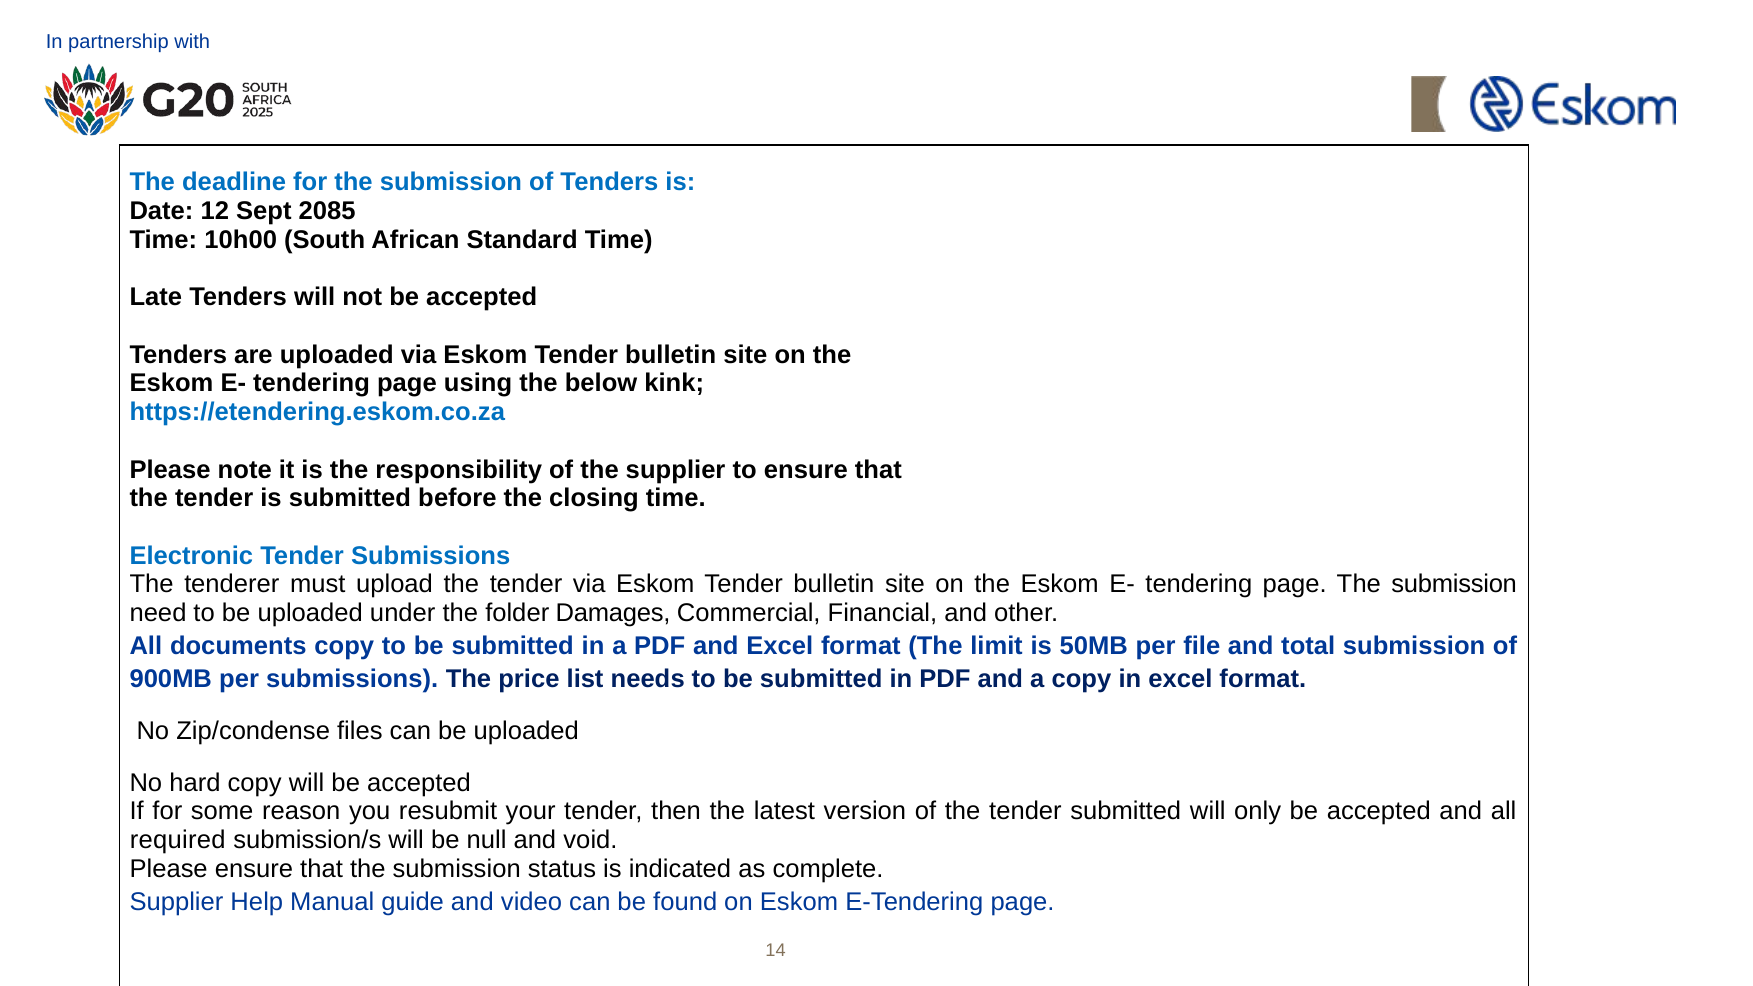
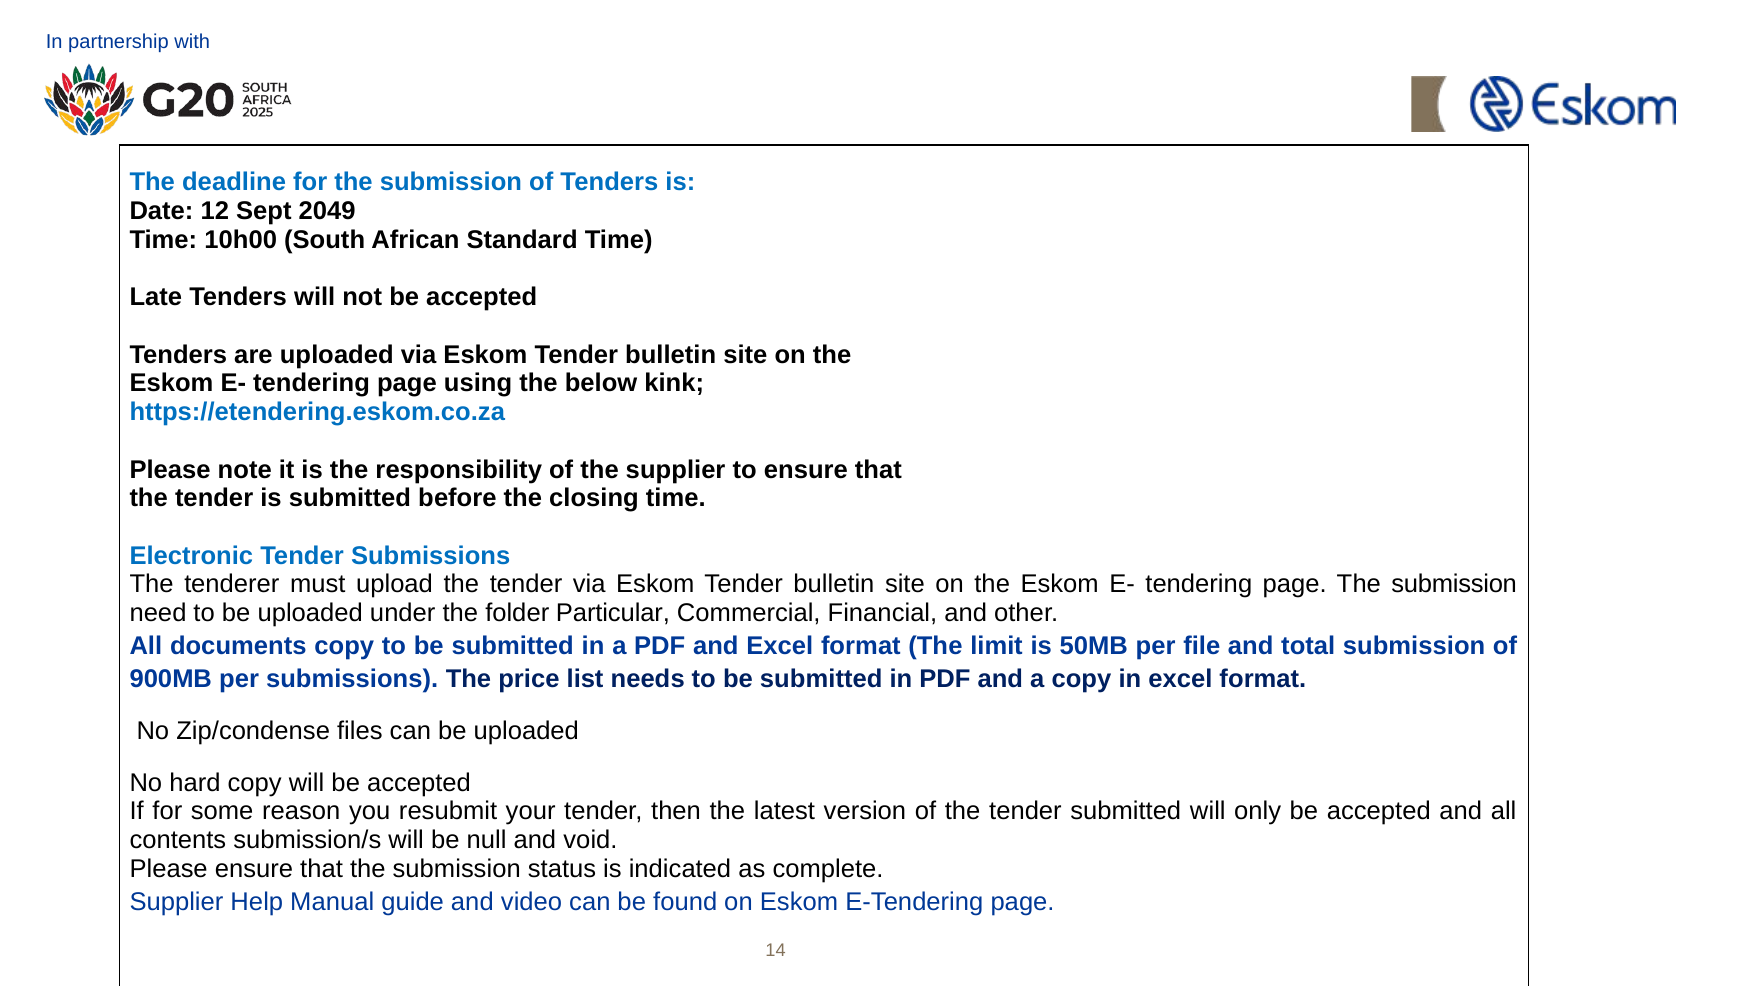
2085: 2085 -> 2049
Damages: Damages -> Particular
required: required -> contents
